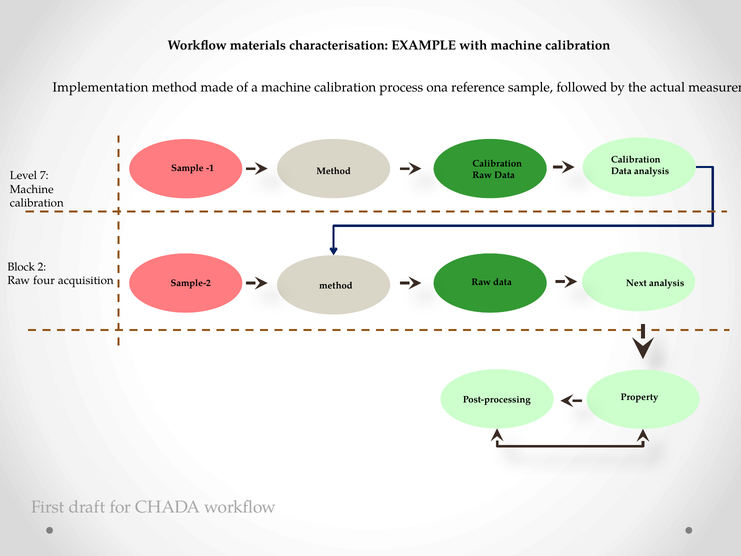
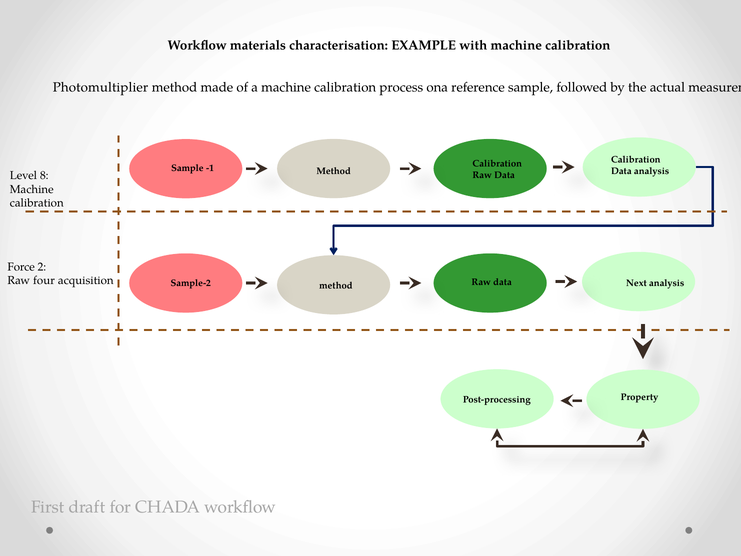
Implementation: Implementation -> Photomultiplier
7: 7 -> 8
Block: Block -> Force
